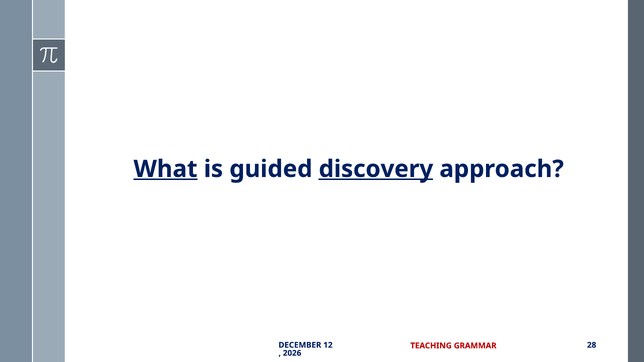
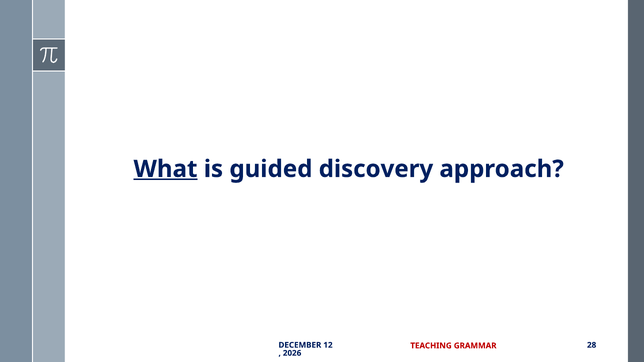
discovery underline: present -> none
